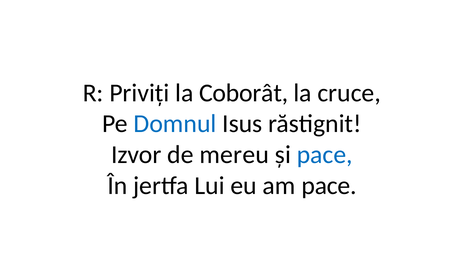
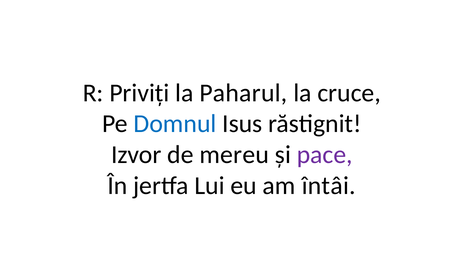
Coborât: Coborât -> Paharul
pace at (325, 155) colour: blue -> purple
am pace: pace -> întâi
